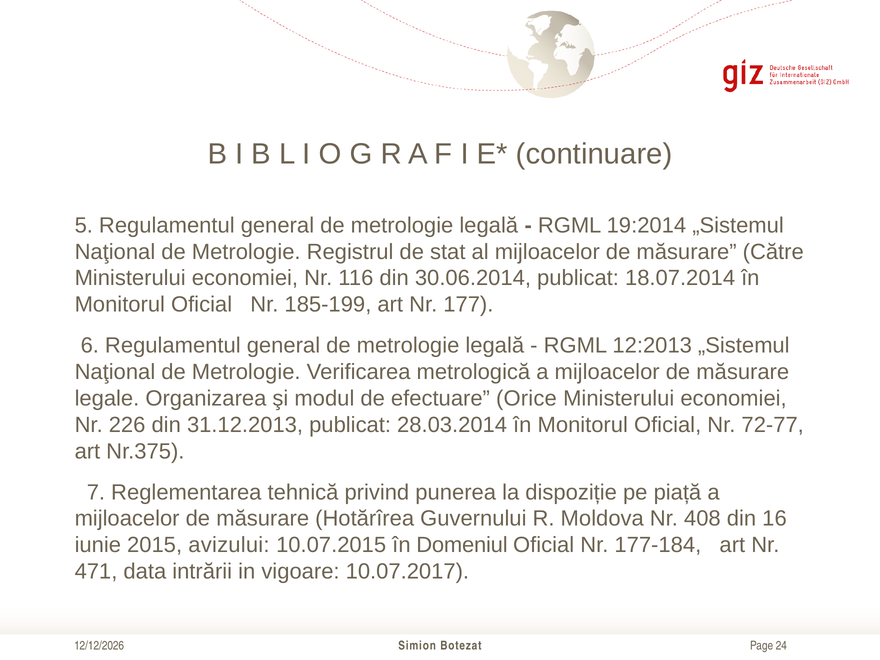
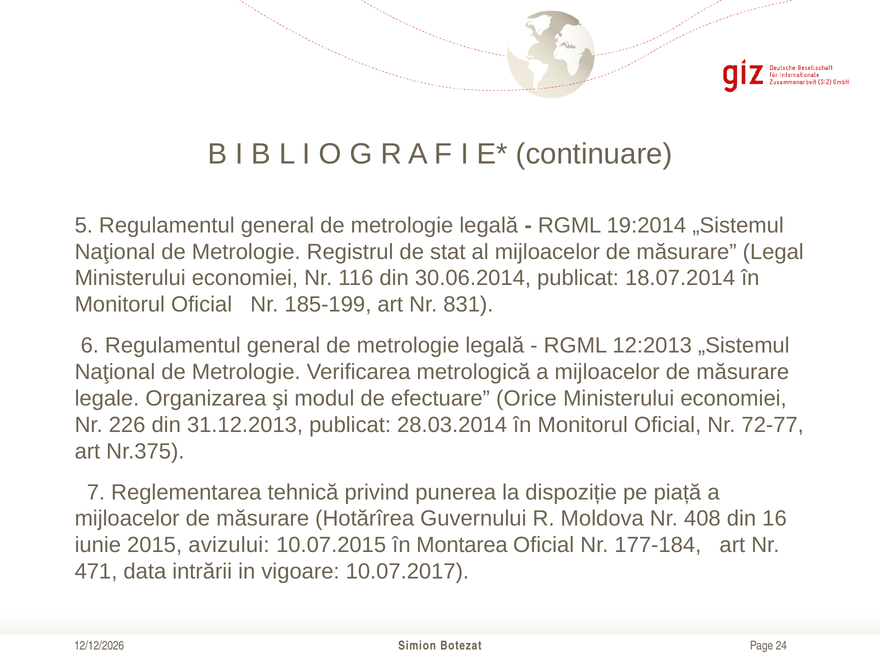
Către: Către -> Legal
177: 177 -> 831
Domeniul: Domeniul -> Montarea
